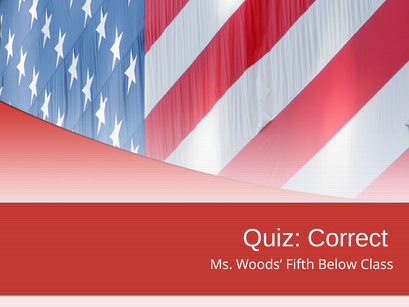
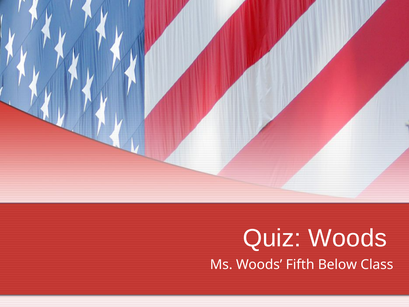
Quiz Correct: Correct -> Woods
